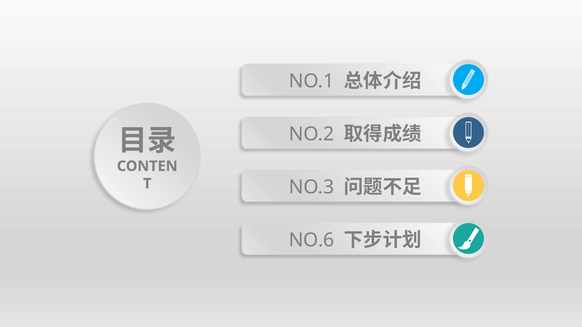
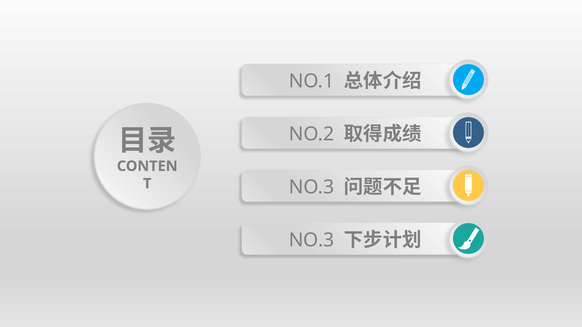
NO.6 at (312, 240): NO.6 -> NO.3
